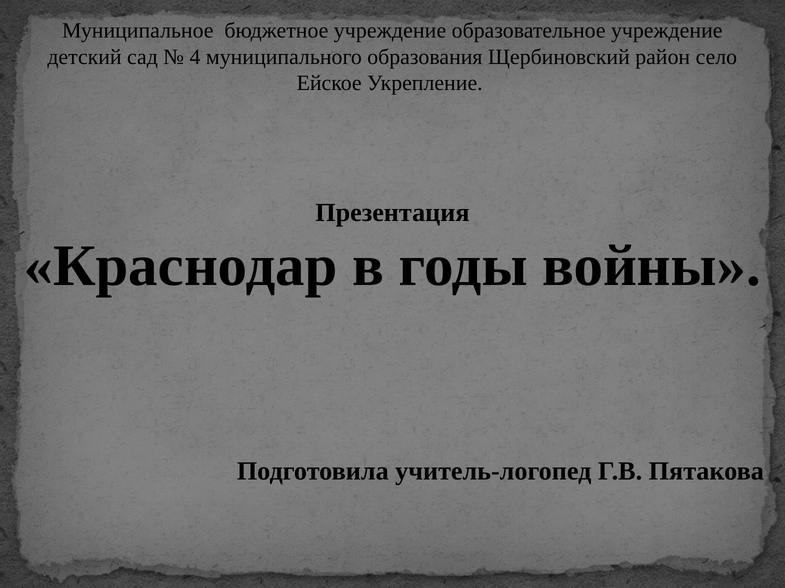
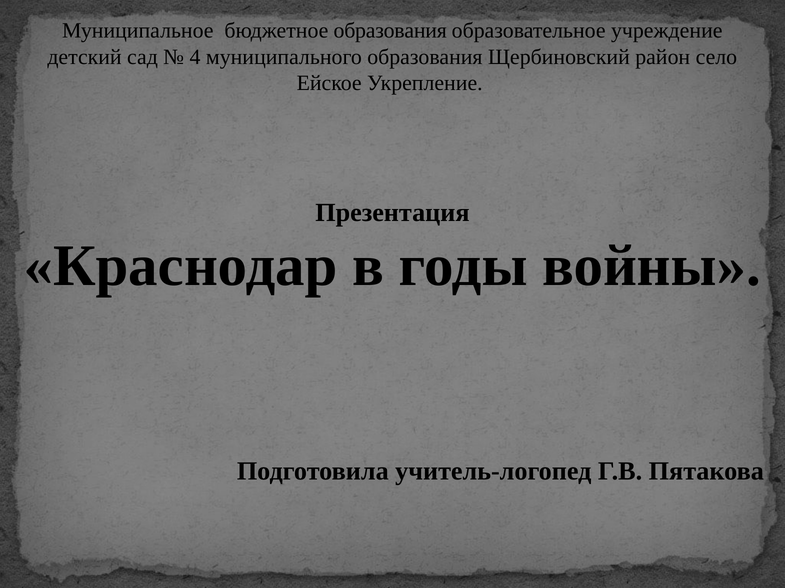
бюджетное учреждение: учреждение -> образования
